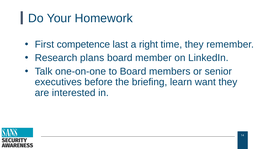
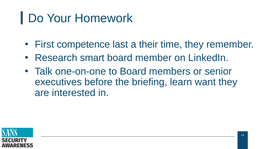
right: right -> their
plans: plans -> smart
